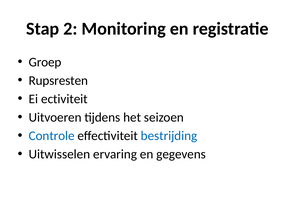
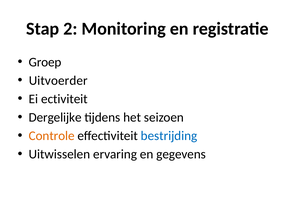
Rupsresten: Rupsresten -> Uitvoerder
Uitvoeren: Uitvoeren -> Dergelijke
Controle colour: blue -> orange
